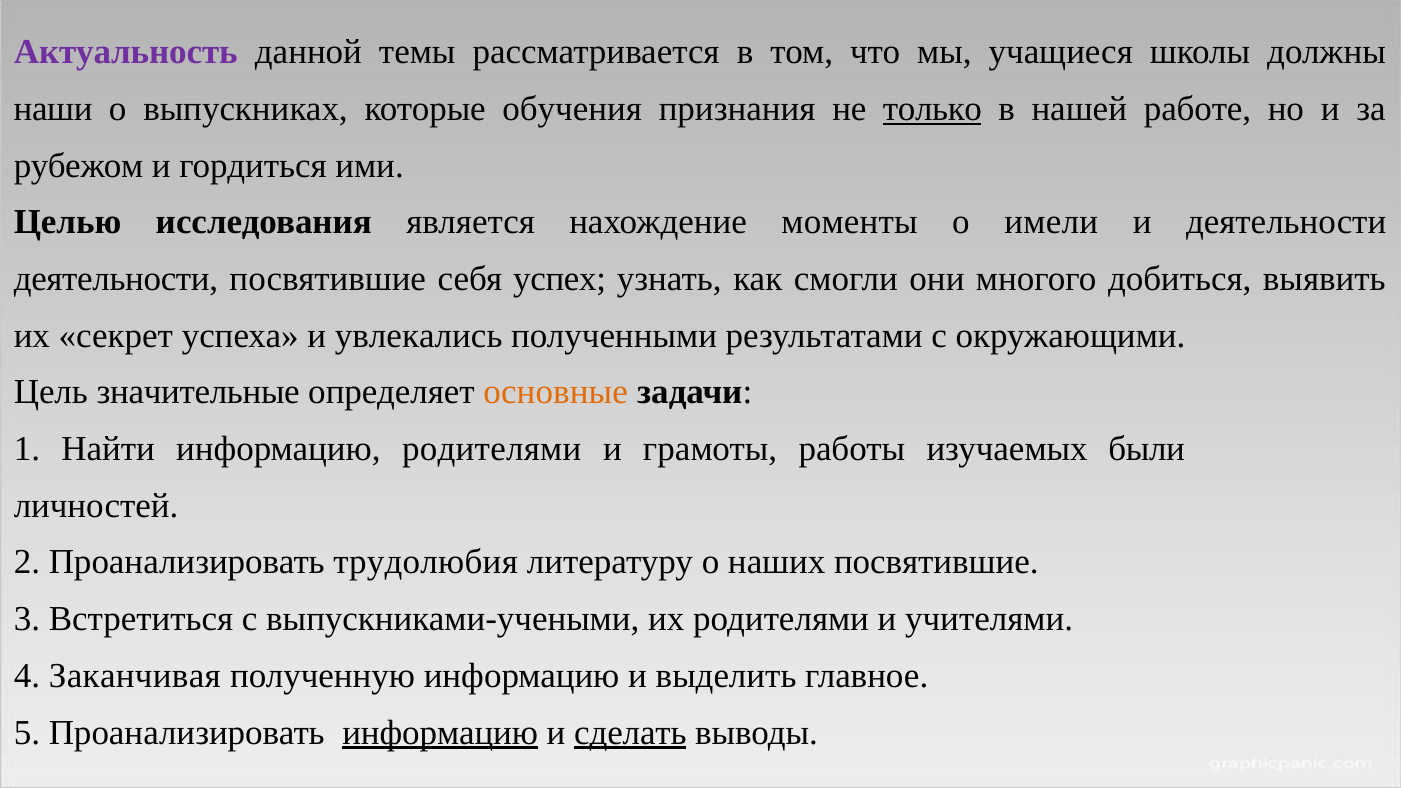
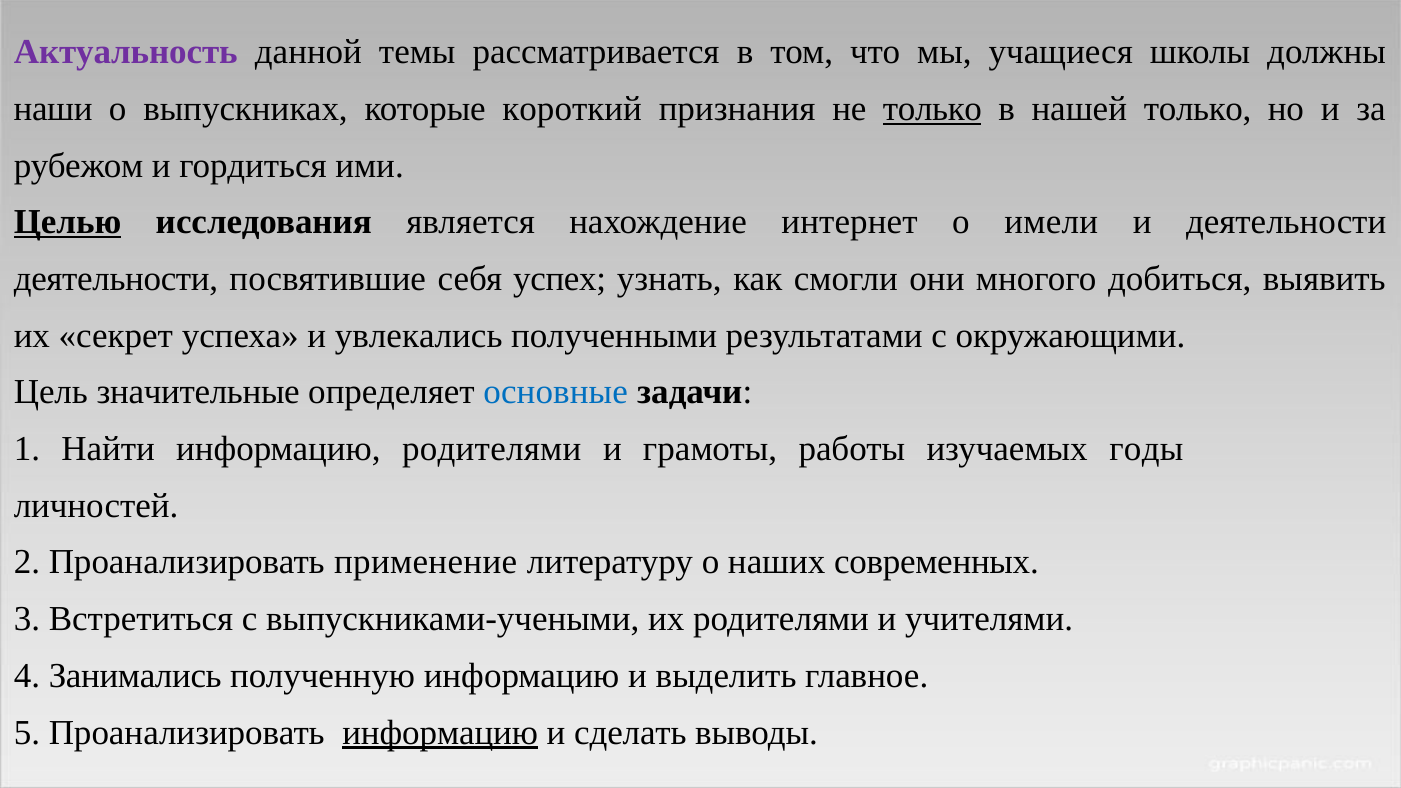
обучения: обучения -> короткий
нашей работе: работе -> только
Целью underline: none -> present
моменты: моменты -> интернет
основные colour: orange -> blue
были: были -> годы
трудолюбия: трудолюбия -> применение
наших посвятившие: посвятившие -> современных
Заканчивая: Заканчивая -> Занимались
сделать underline: present -> none
